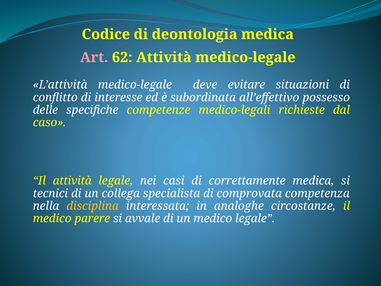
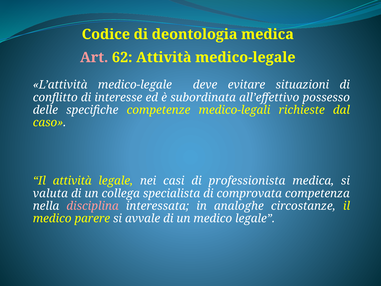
correttamente: correttamente -> professionista
tecnici: tecnici -> valuta
disciplina colour: yellow -> pink
